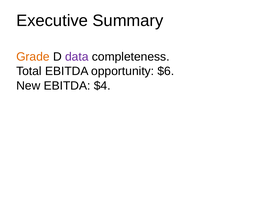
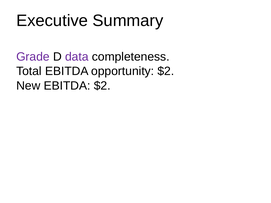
Grade colour: orange -> purple
opportunity $6: $6 -> $2
EBITDA $4: $4 -> $2
